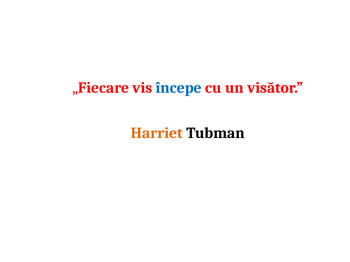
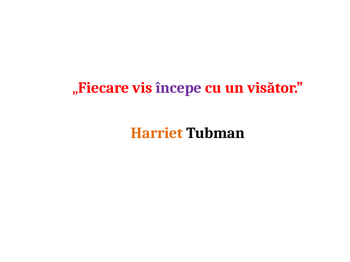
începe colour: blue -> purple
